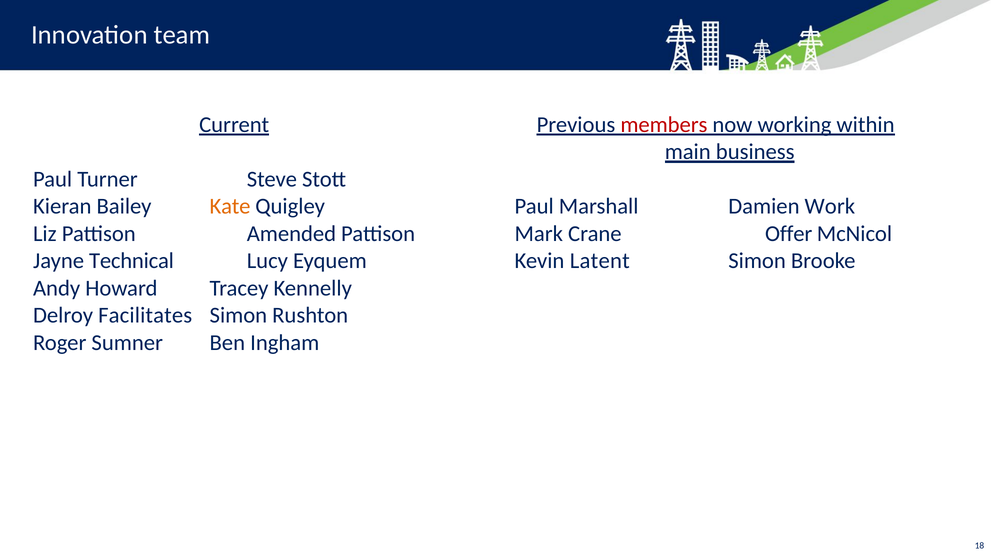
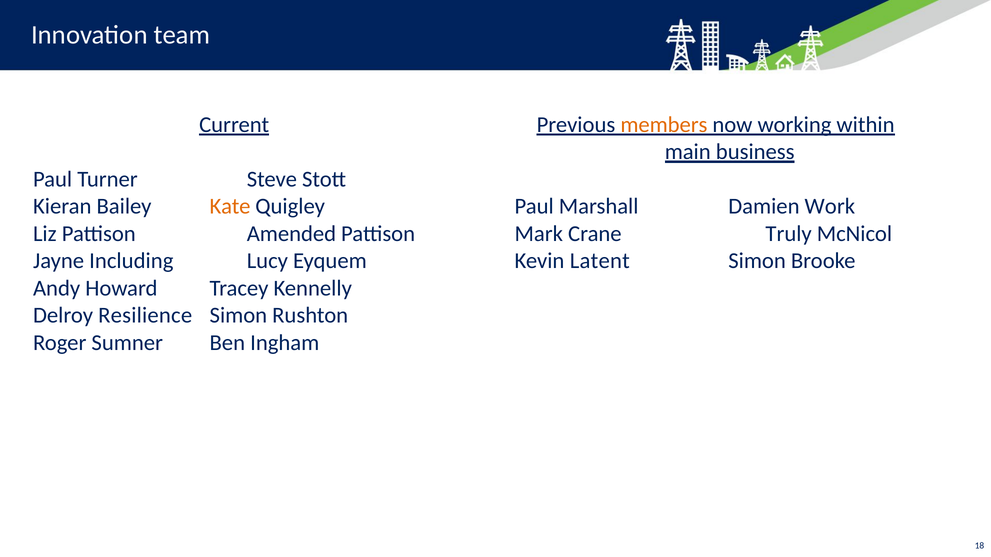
members colour: red -> orange
Offer: Offer -> Truly
Technical: Technical -> Including
Facilitates: Facilitates -> Resilience
